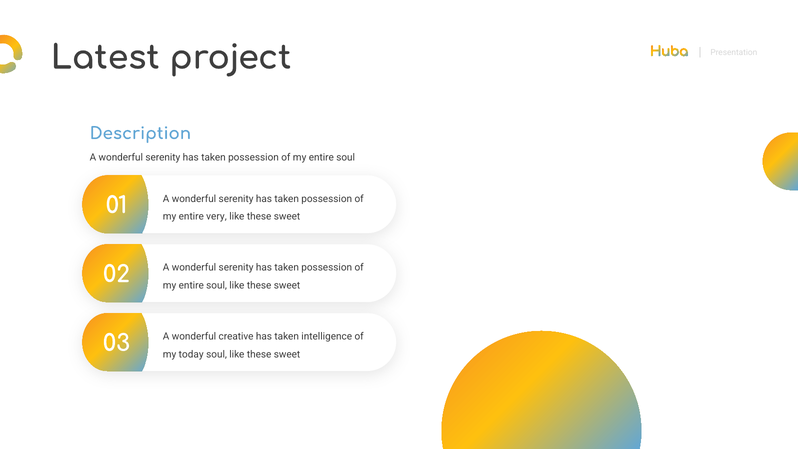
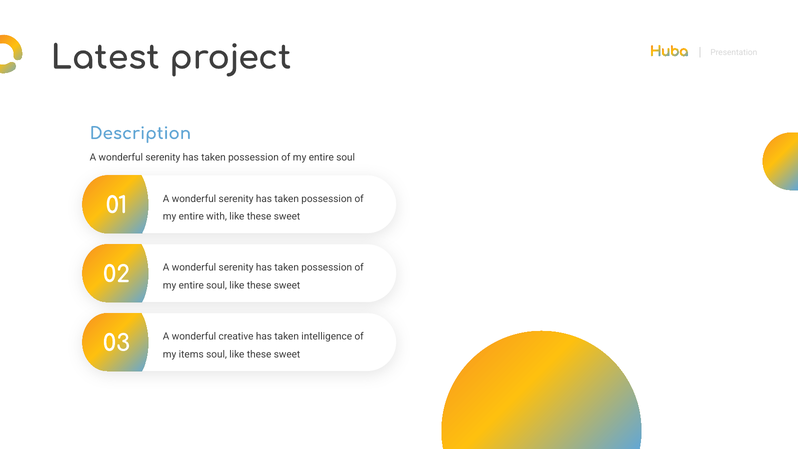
very: very -> with
today: today -> items
